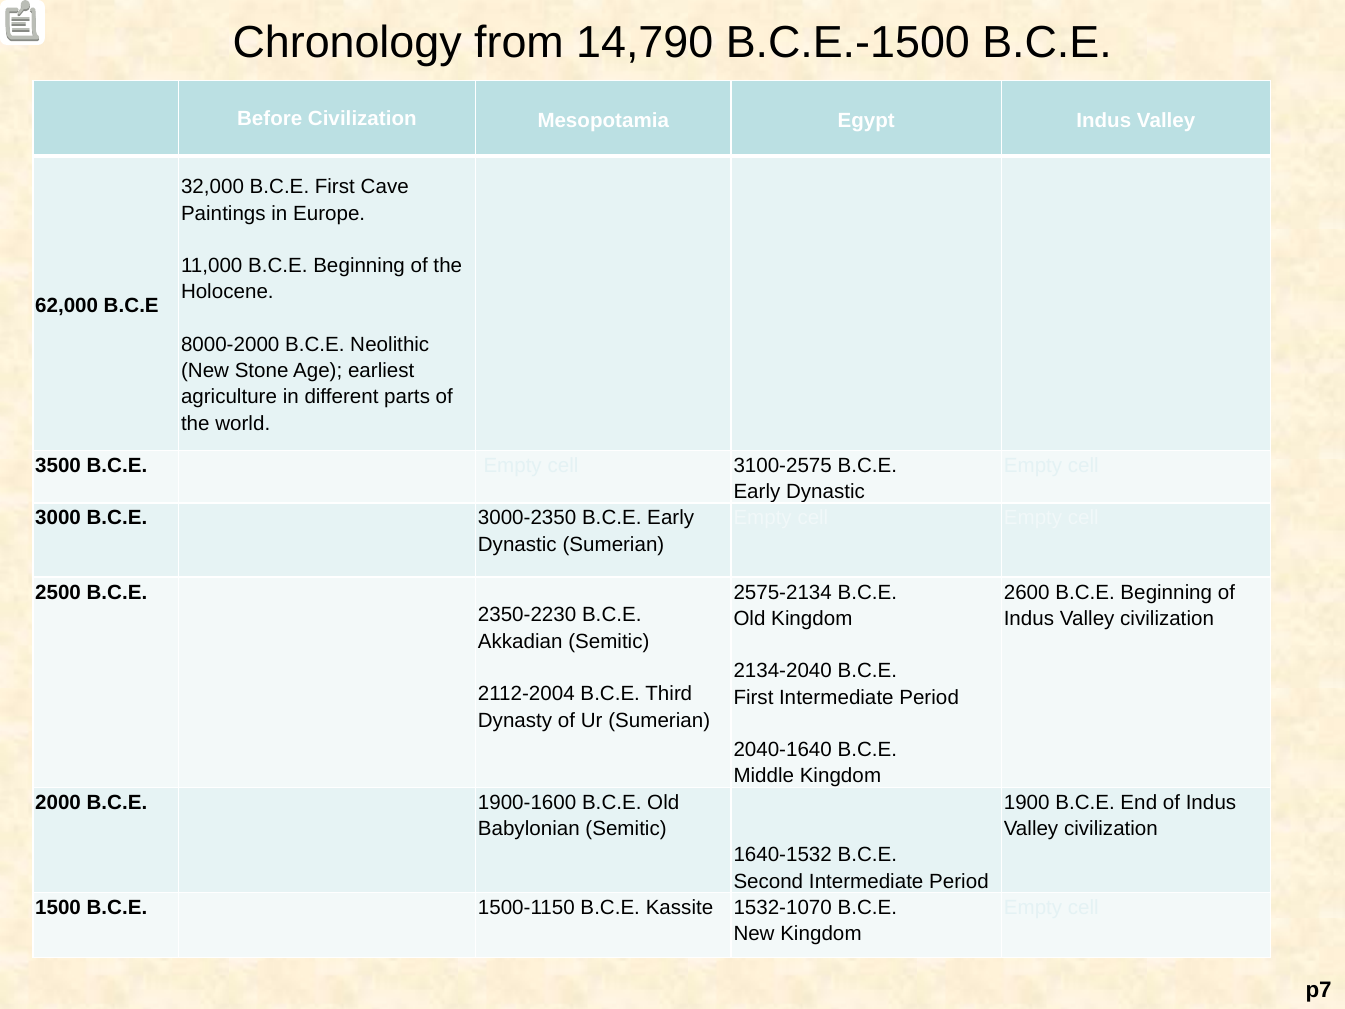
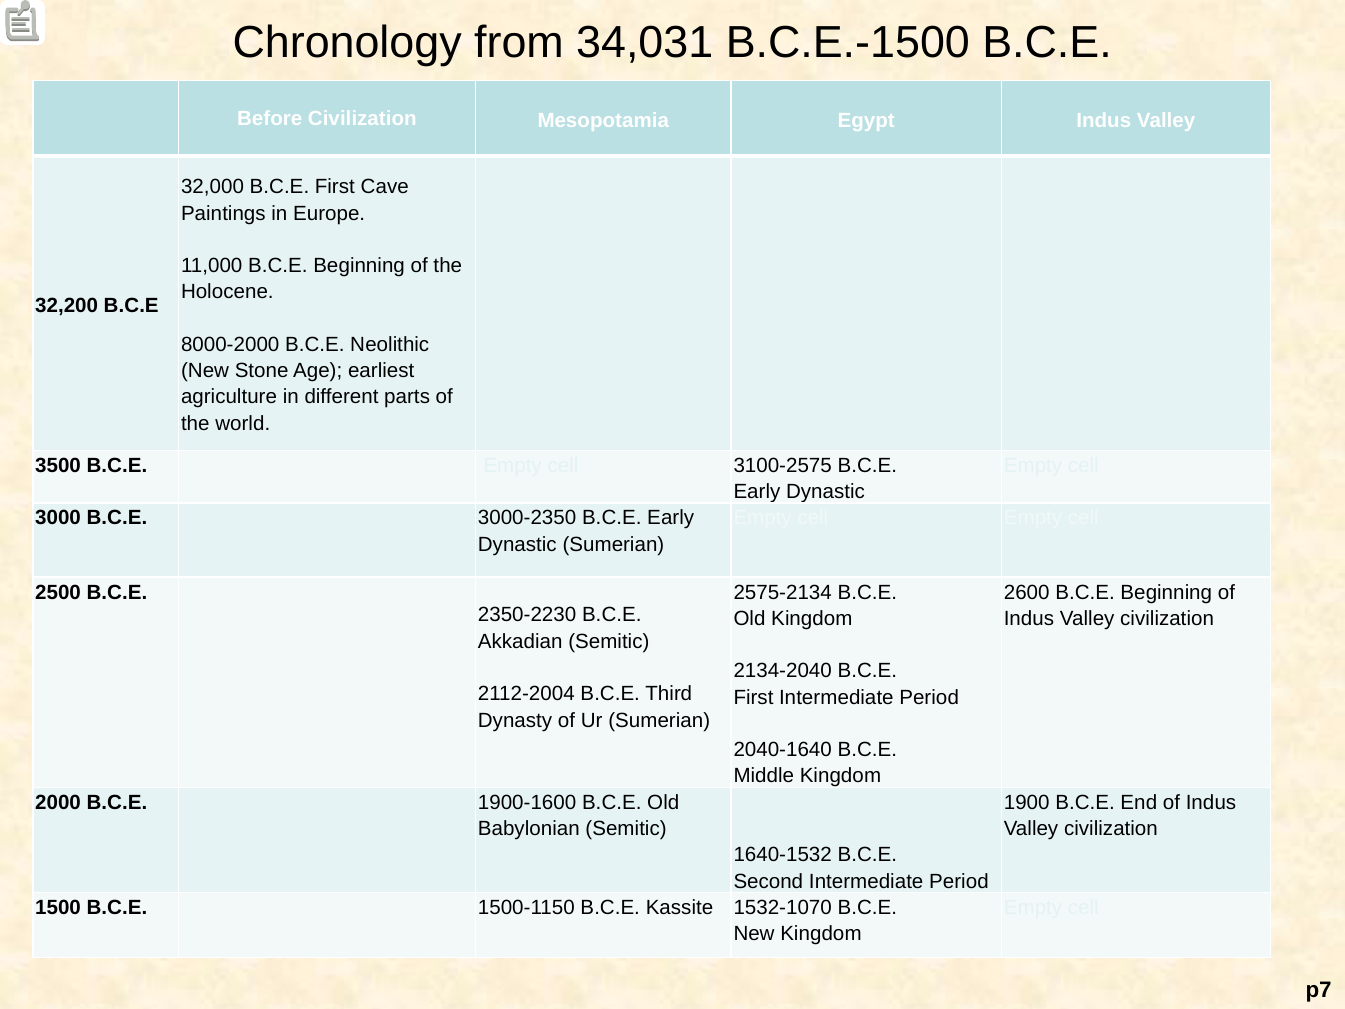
14,790: 14,790 -> 34,031
62,000: 62,000 -> 32,200
